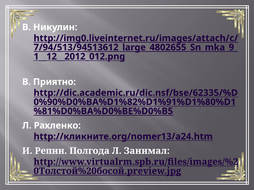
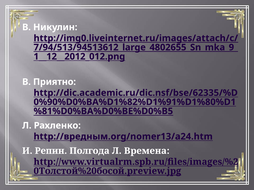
http://кликните.org/nomer13/a24.htm: http://кликните.org/nomer13/a24.htm -> http://вредным.org/nomer13/a24.htm
Занимал: Занимал -> Времена
